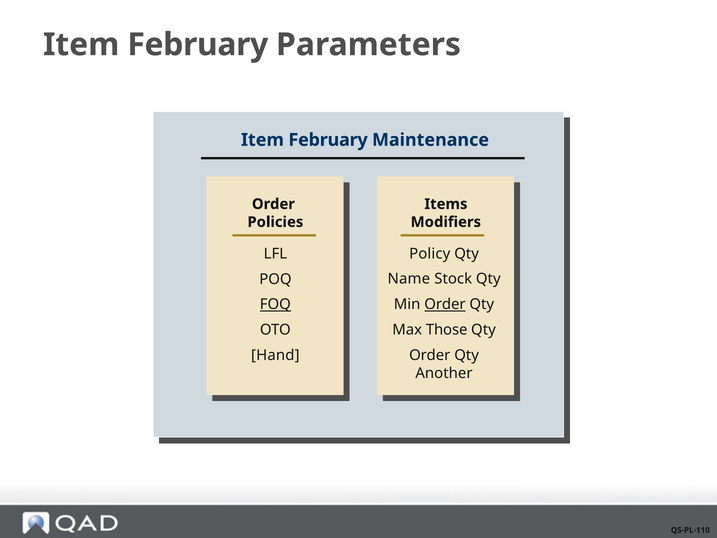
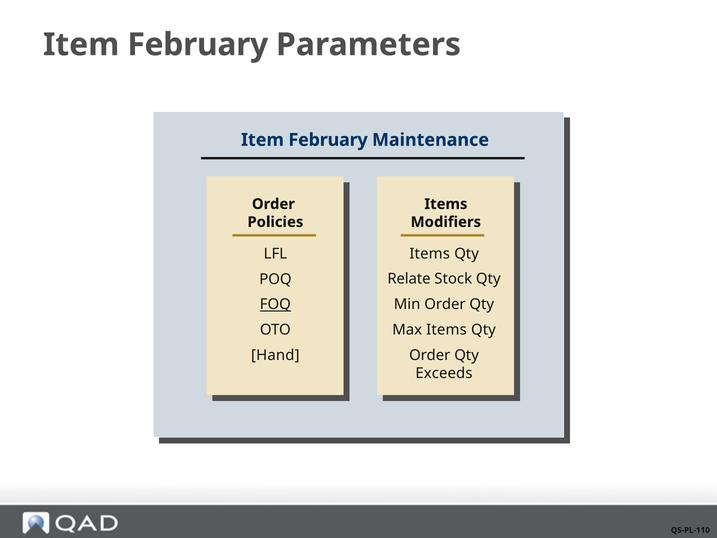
Policy at (430, 254): Policy -> Items
Name: Name -> Relate
Order at (445, 304) underline: present -> none
Max Those: Those -> Items
Another: Another -> Exceeds
